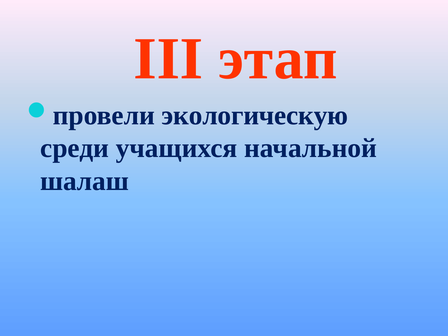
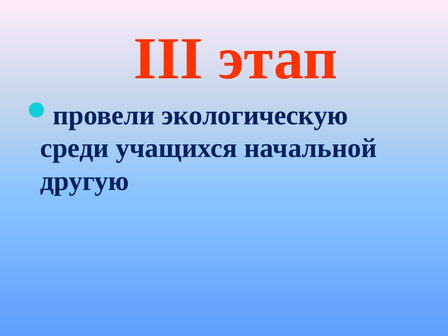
шалаш: шалаш -> другую
